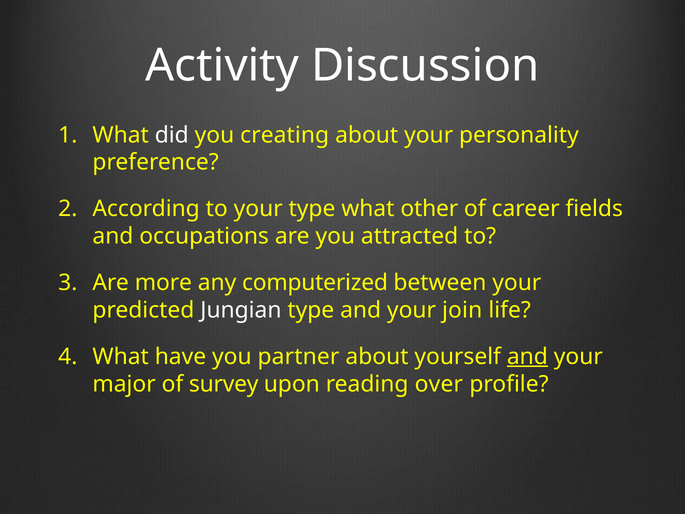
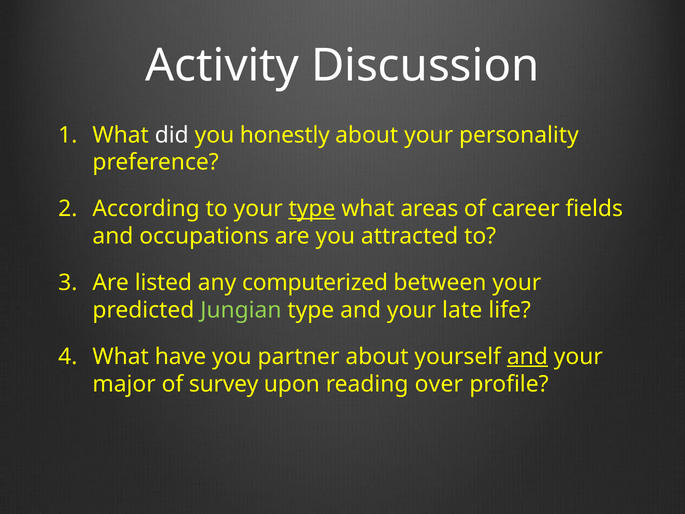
creating: creating -> honestly
type at (312, 209) underline: none -> present
other: other -> areas
more: more -> listed
Jungian colour: white -> light green
join: join -> late
